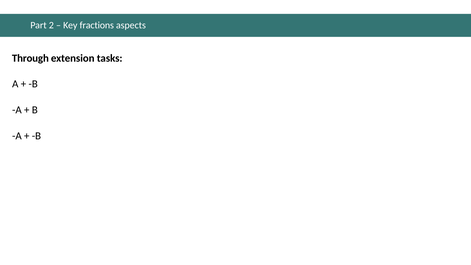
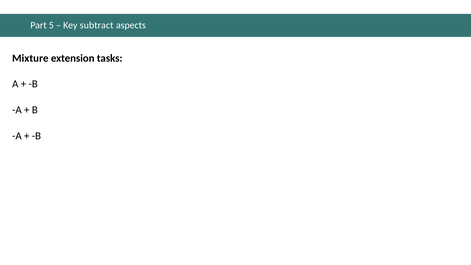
2: 2 -> 5
fractions: fractions -> subtract
Through: Through -> Mixture
